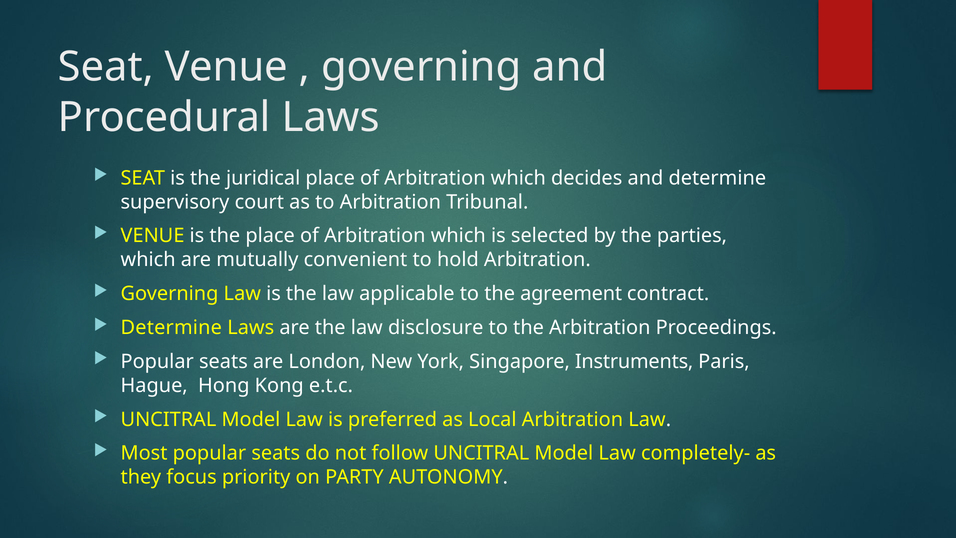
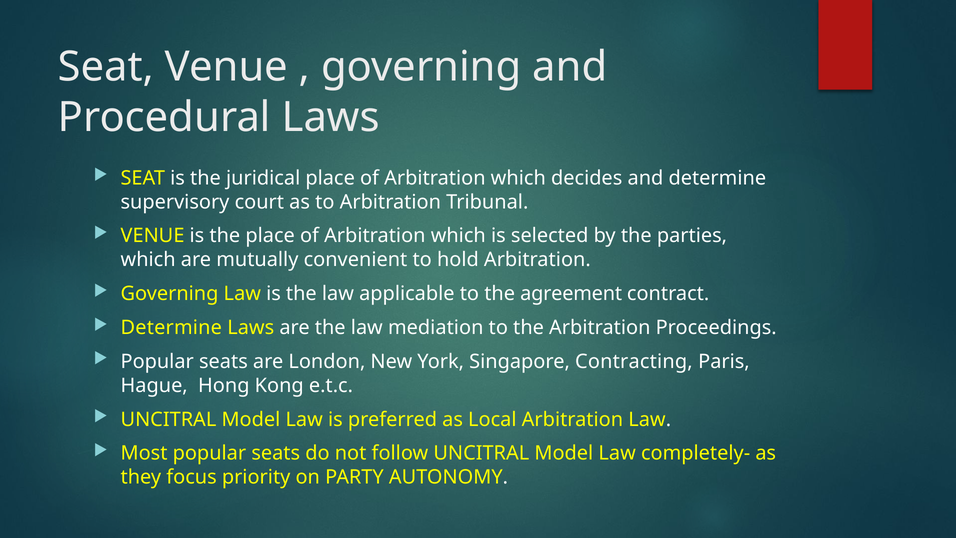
disclosure: disclosure -> mediation
Instruments: Instruments -> Contracting
